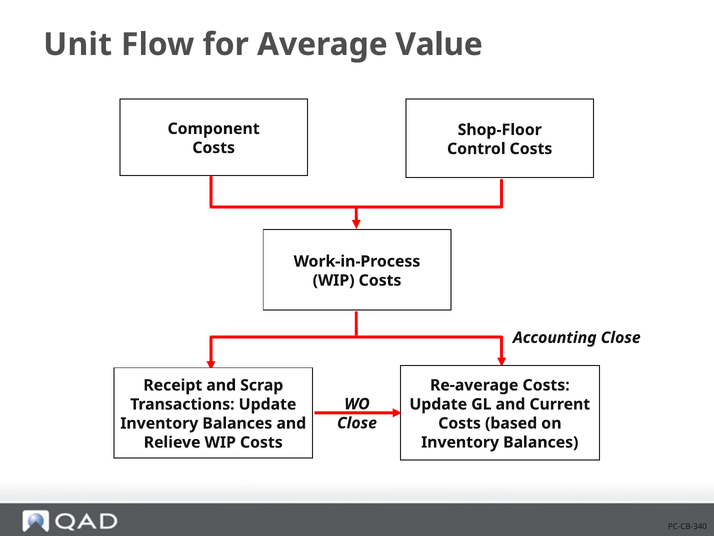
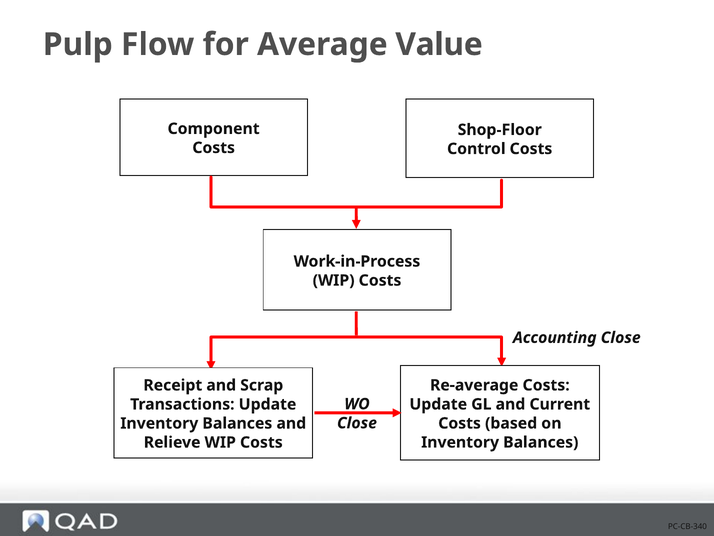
Unit: Unit -> Pulp
